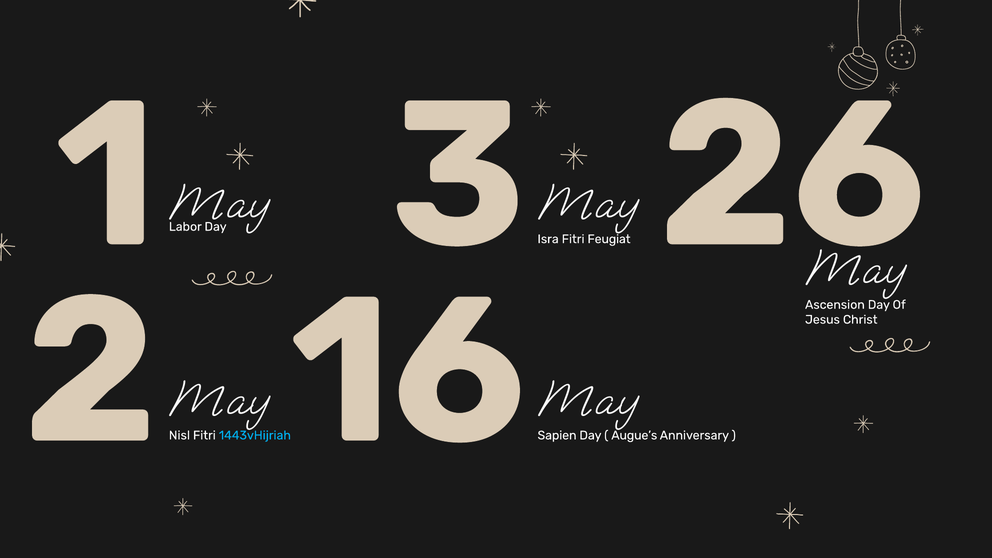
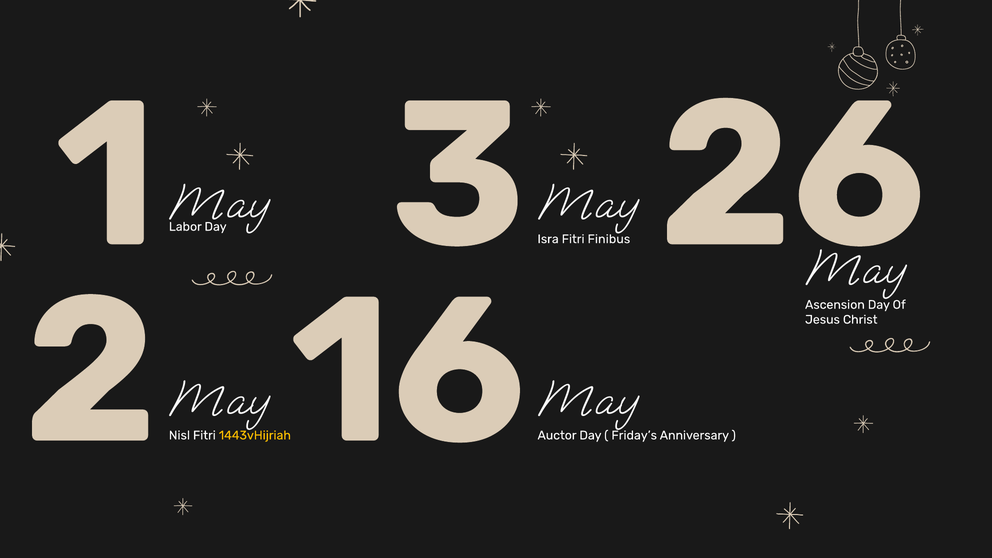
Feugiat: Feugiat -> Finibus
1443vHijriah colour: light blue -> yellow
Sapien: Sapien -> Auctor
Augue’s: Augue’s -> Friday’s
